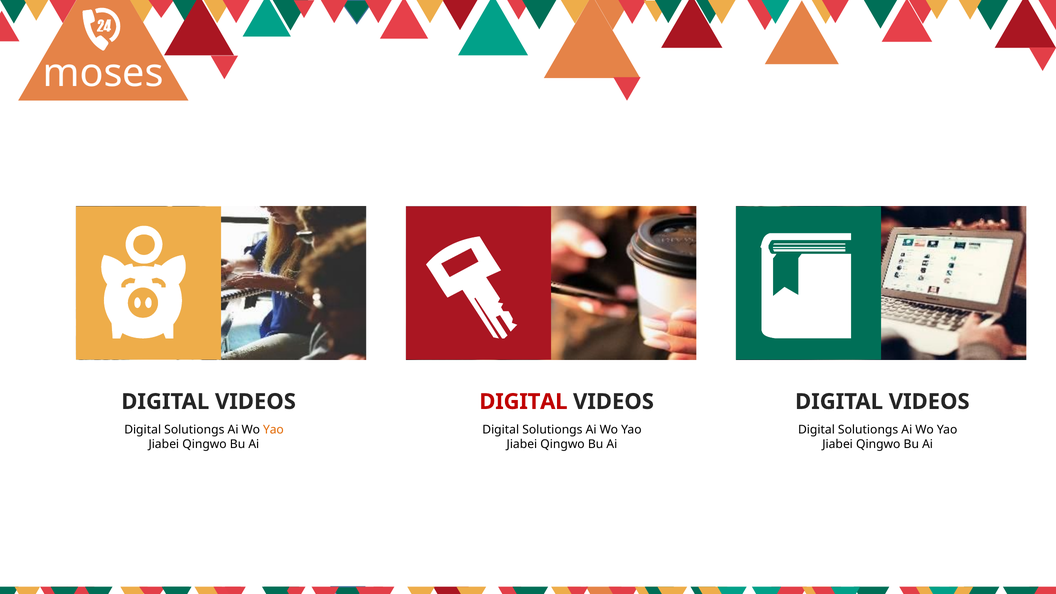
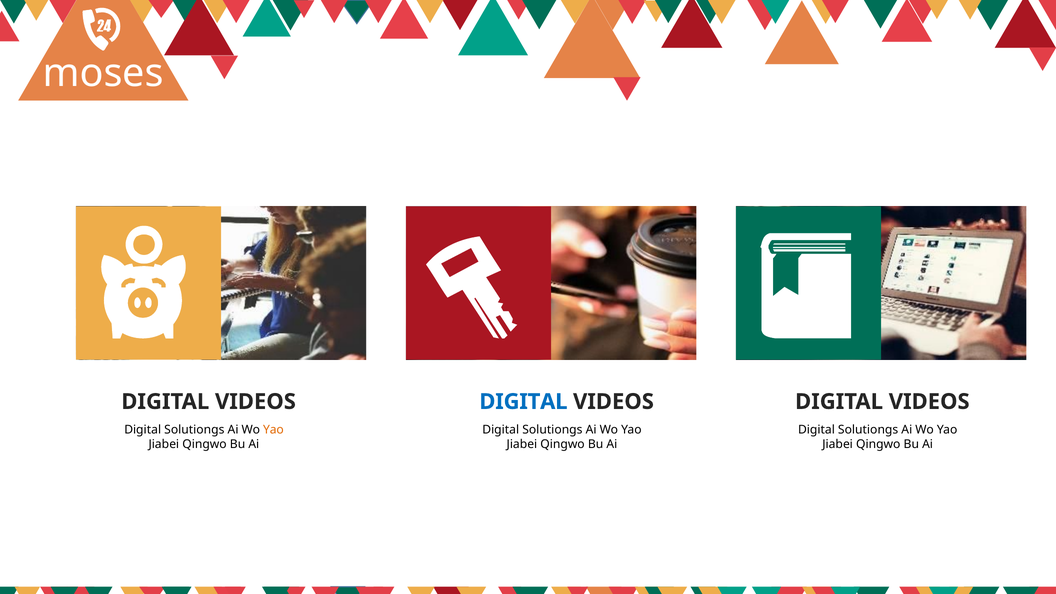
DIGITAL at (523, 402) colour: red -> blue
